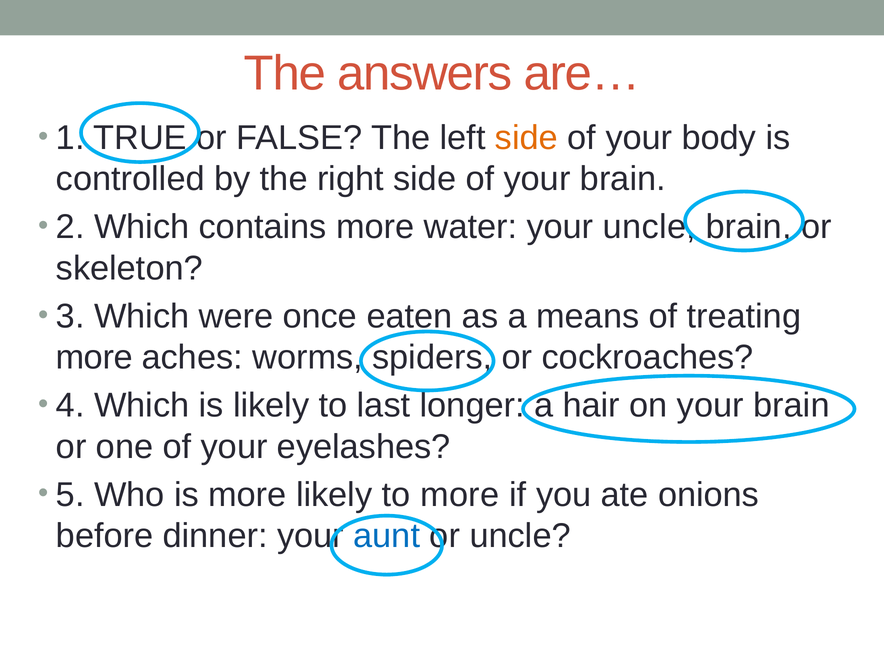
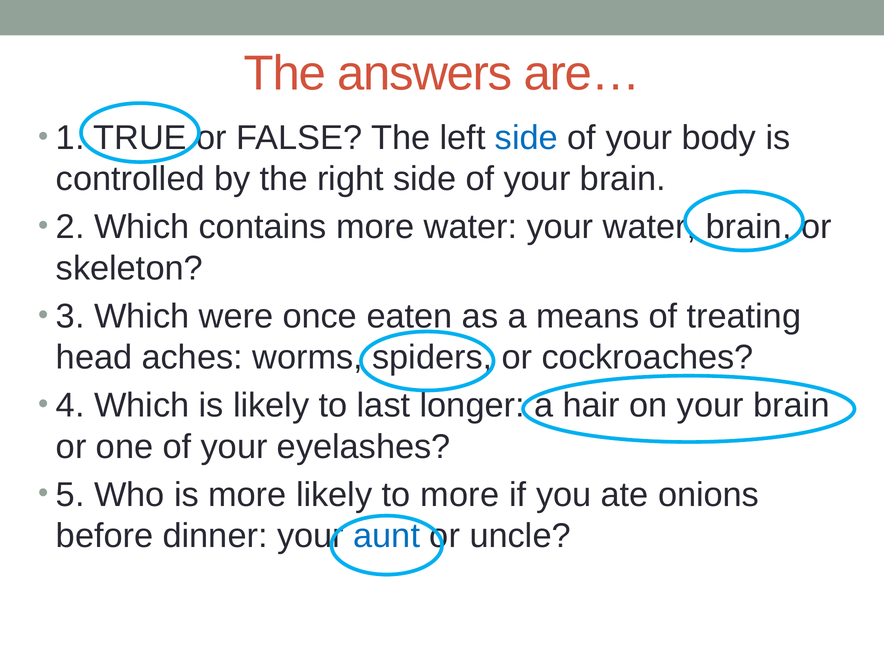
side at (526, 138) colour: orange -> blue
your uncle: uncle -> water
more at (94, 358): more -> head
